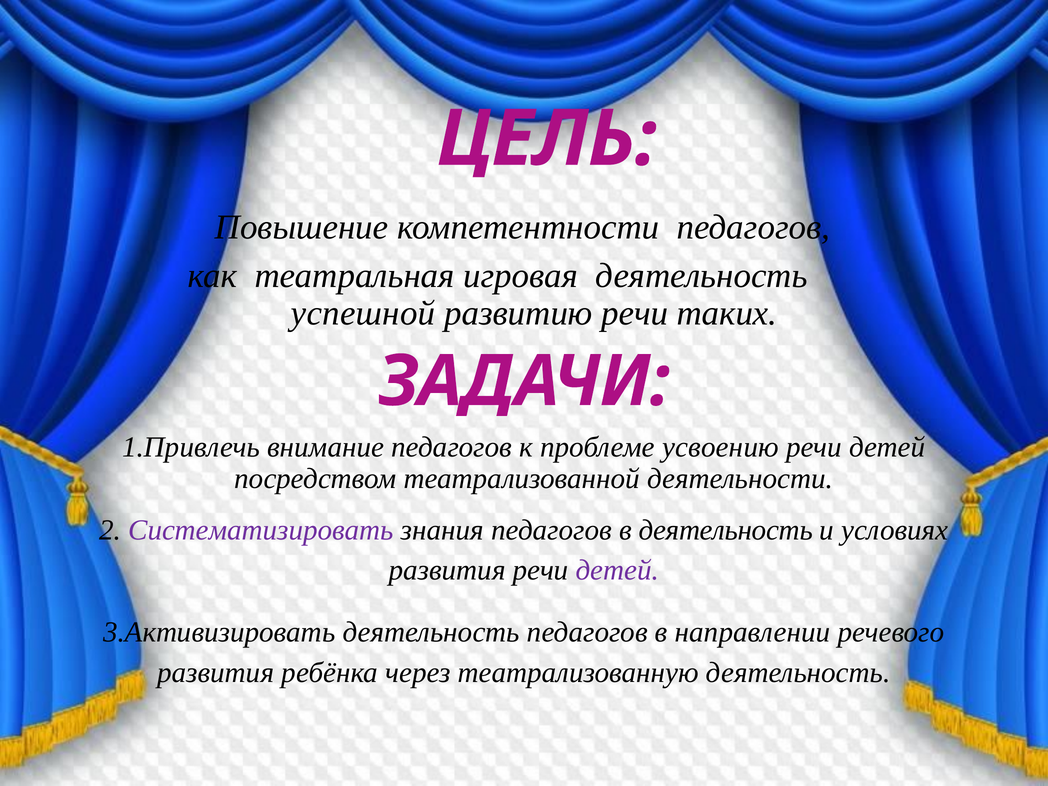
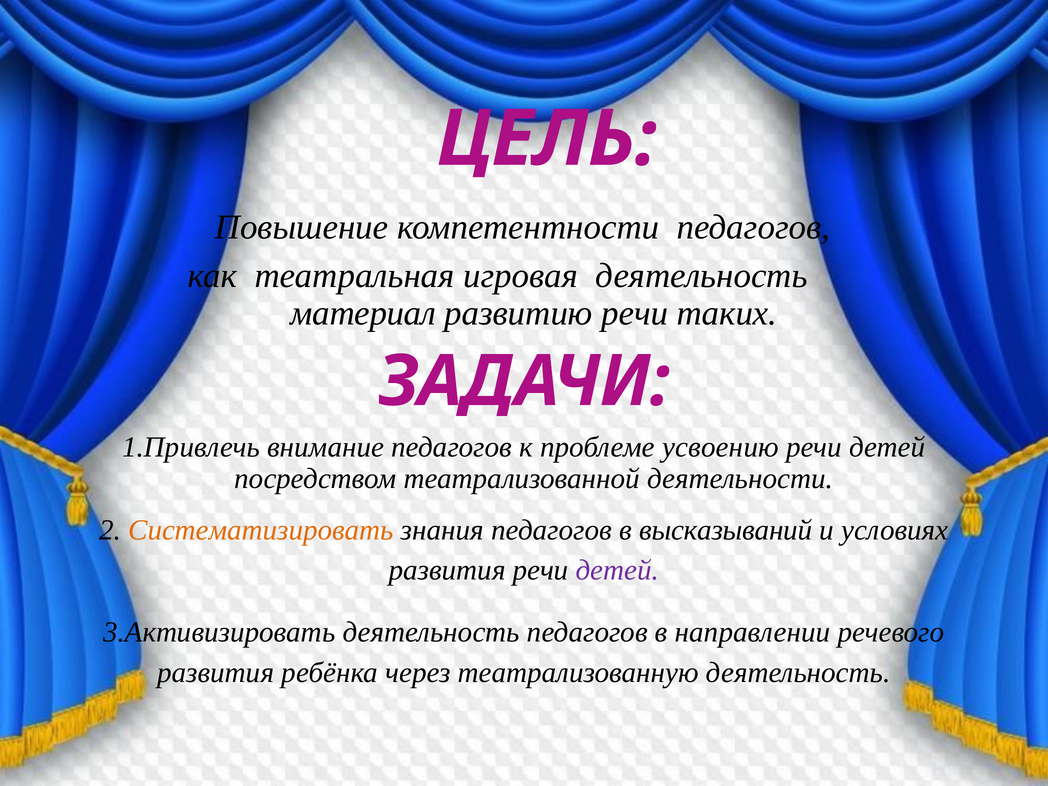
успешной: успешной -> материал
Систематизировать colour: purple -> orange
в деятельность: деятельность -> высказываний
